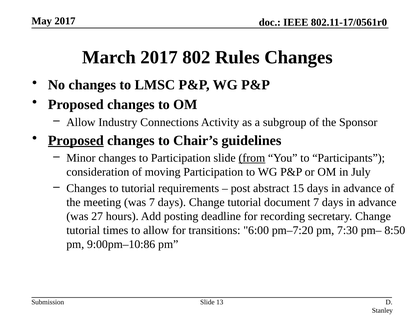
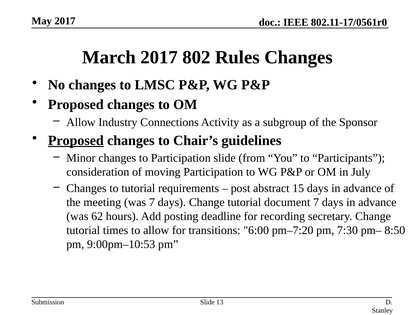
from underline: present -> none
27: 27 -> 62
9:00pm–10:86: 9:00pm–10:86 -> 9:00pm–10:53
